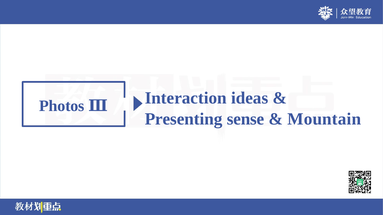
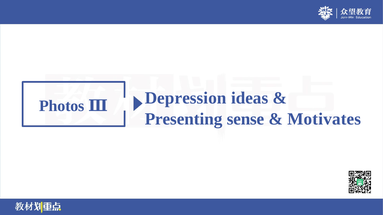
Interaction: Interaction -> Depression
Mountain: Mountain -> Motivates
